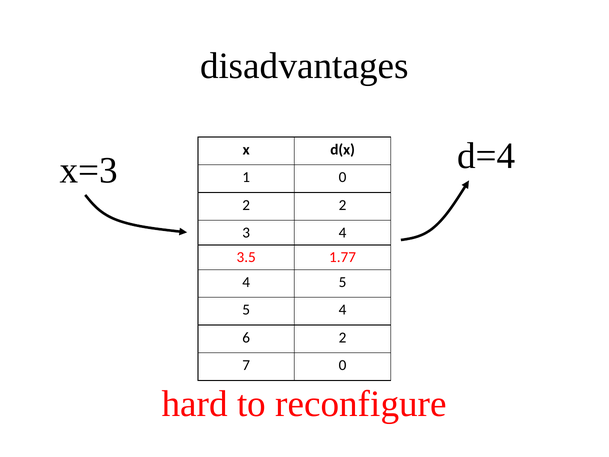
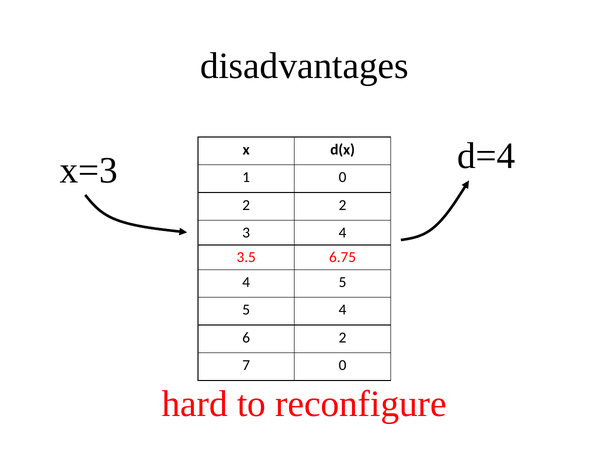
1.77: 1.77 -> 6.75
